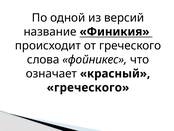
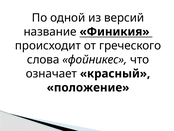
греческого at (88, 87): греческого -> положение
